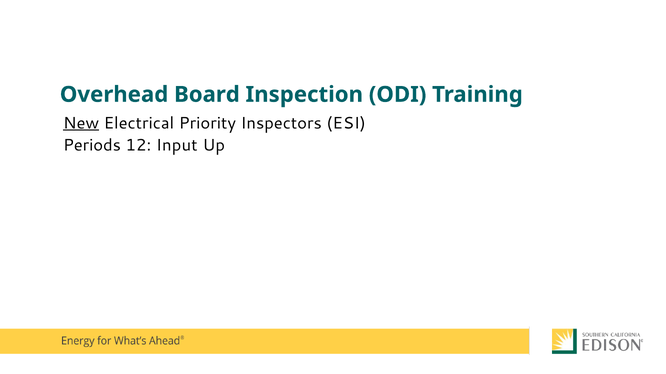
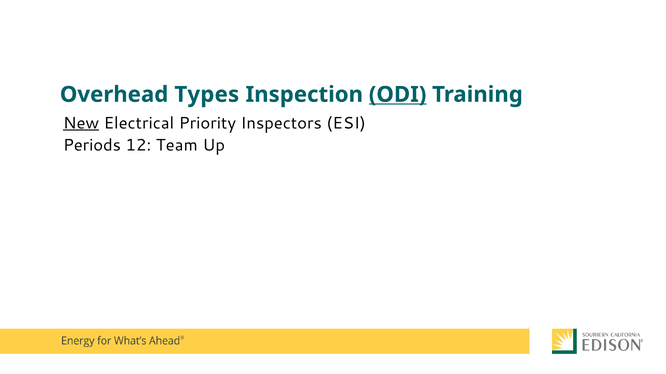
Board: Board -> Types
ODI underline: none -> present
Input: Input -> Team
